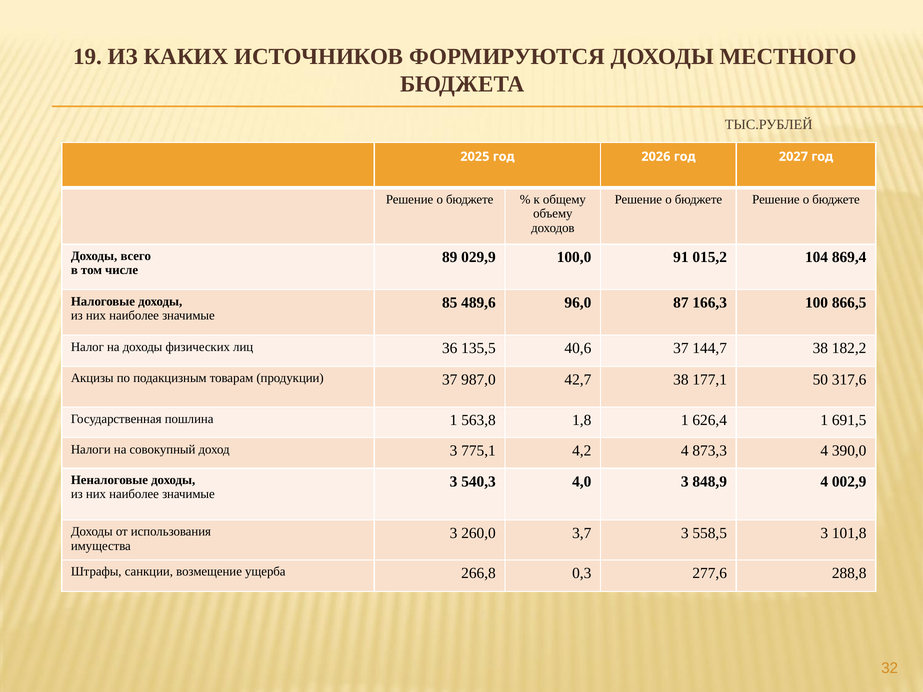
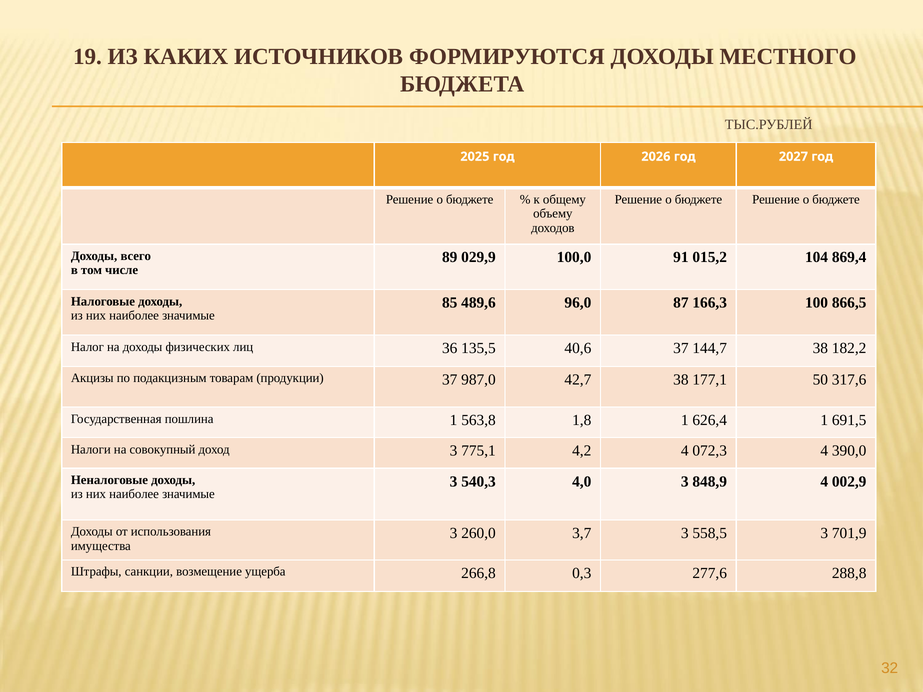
873,3: 873,3 -> 072,3
101,8: 101,8 -> 701,9
